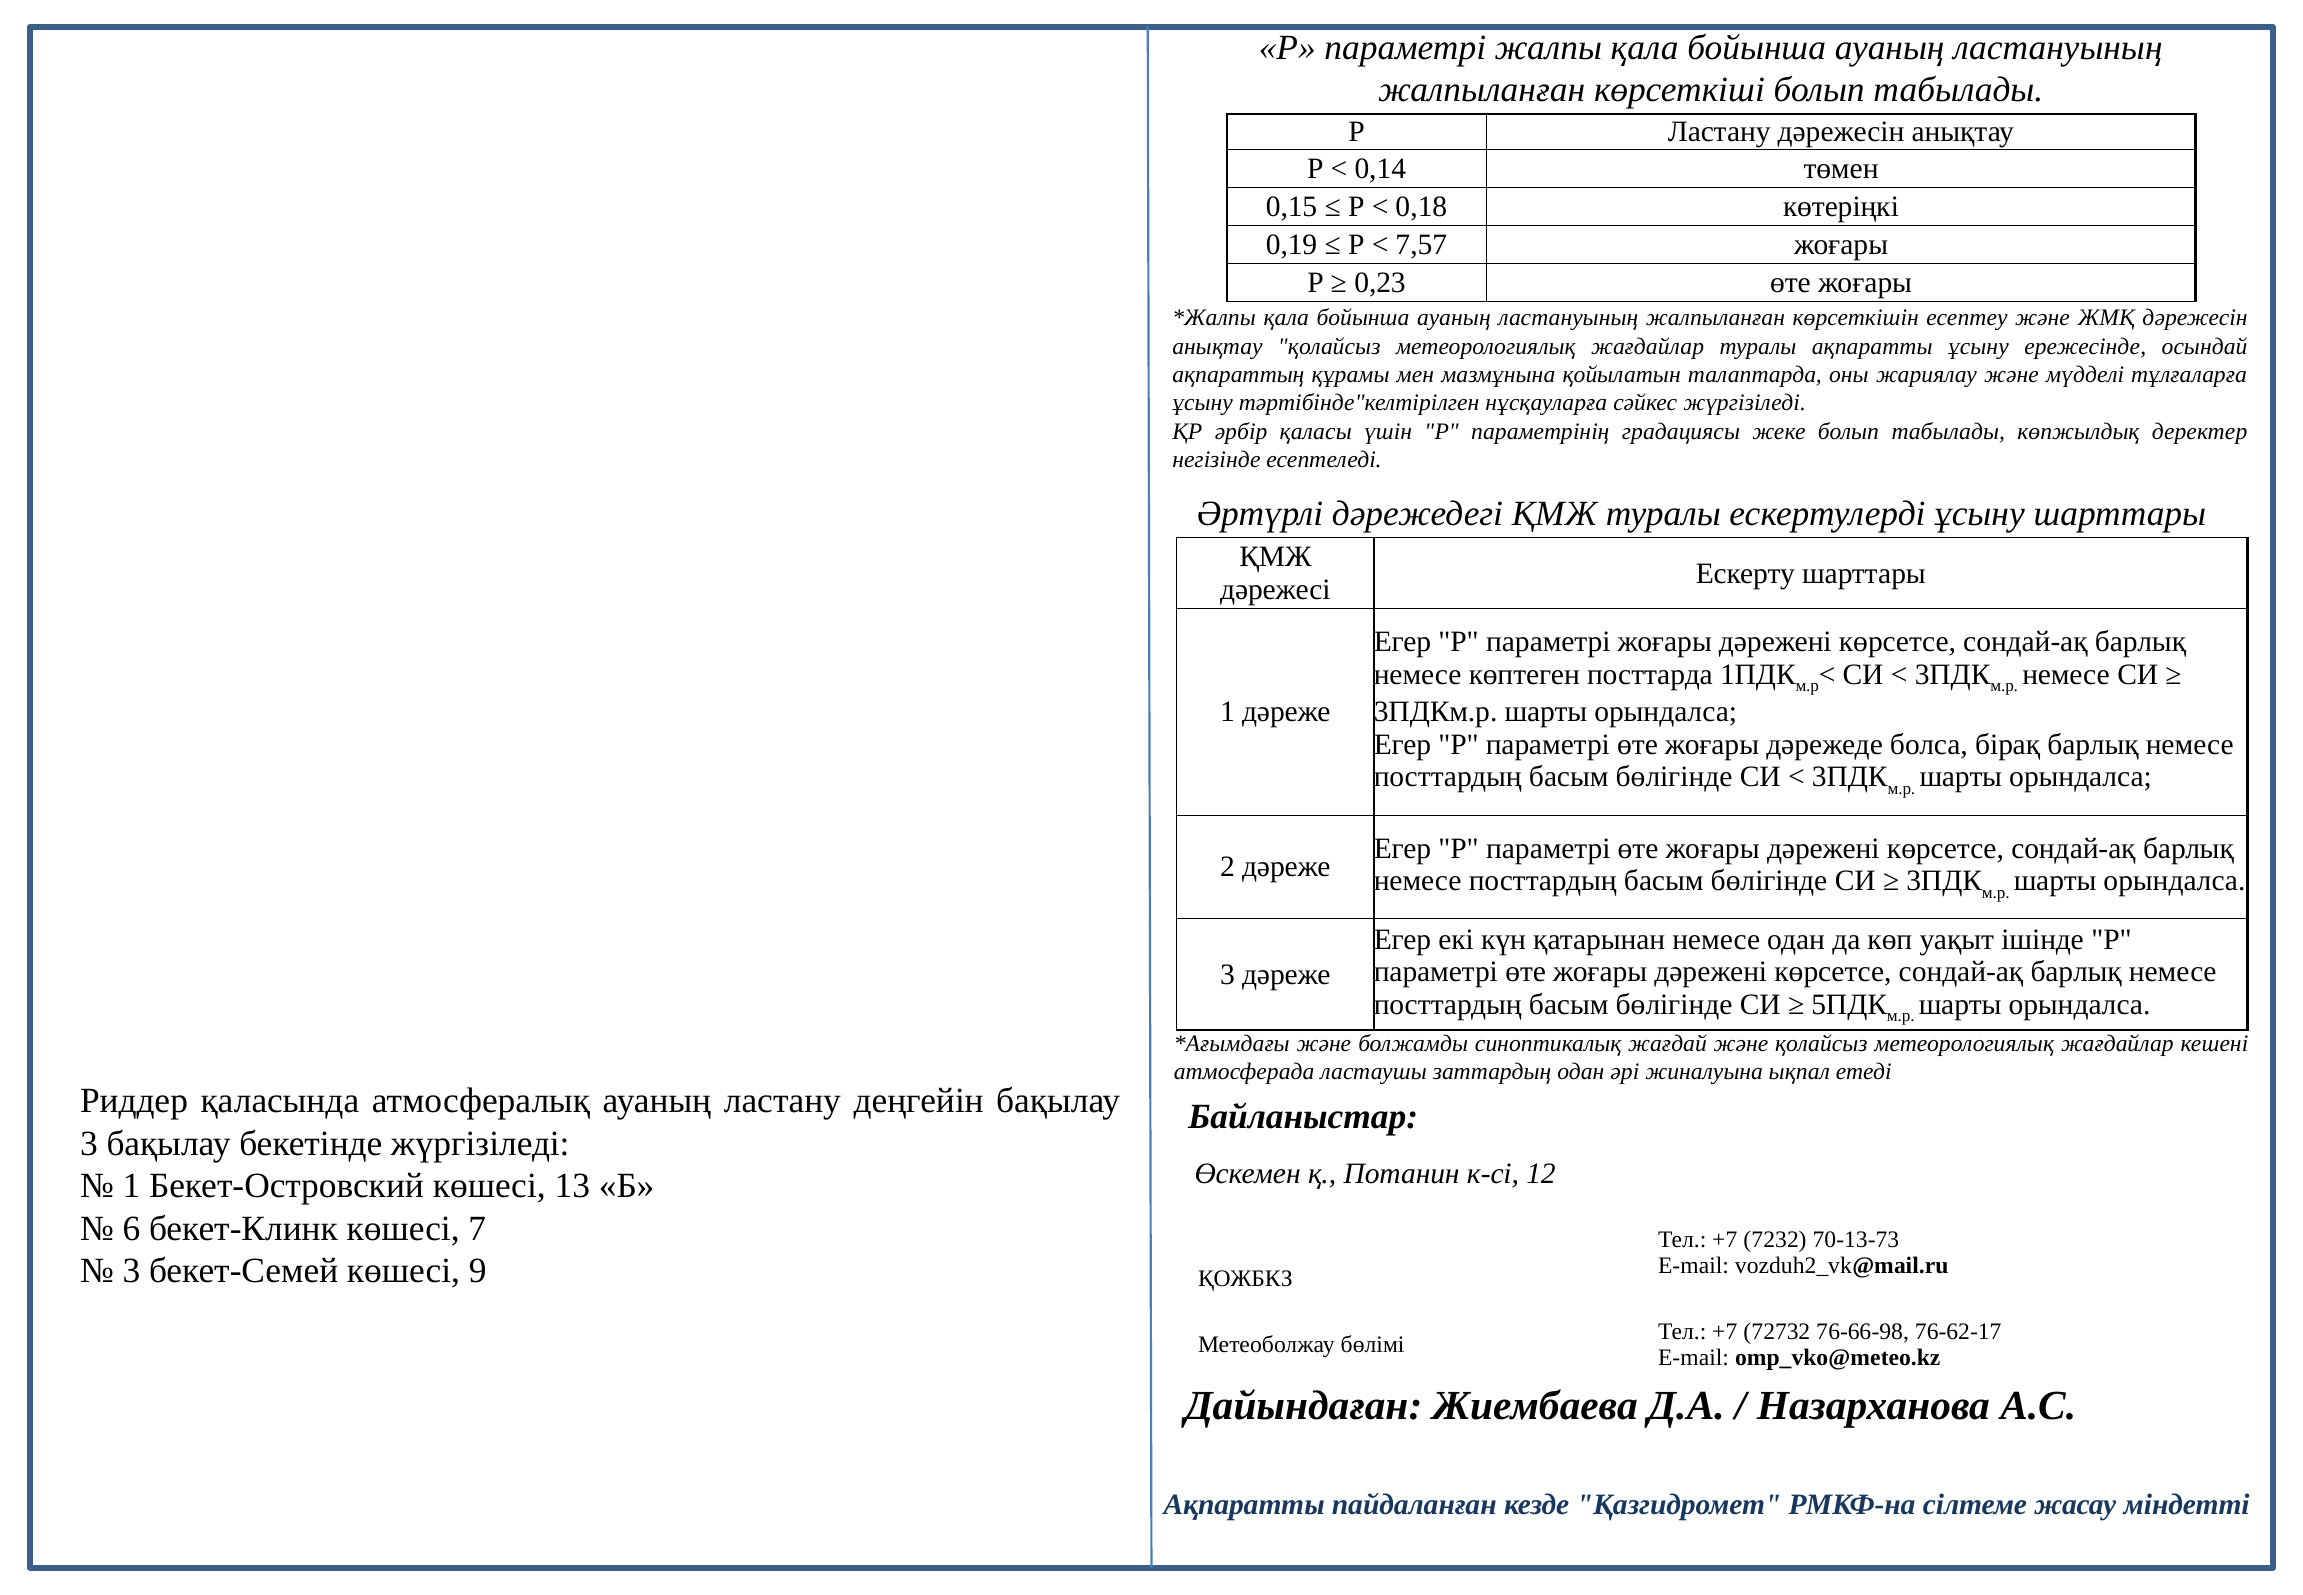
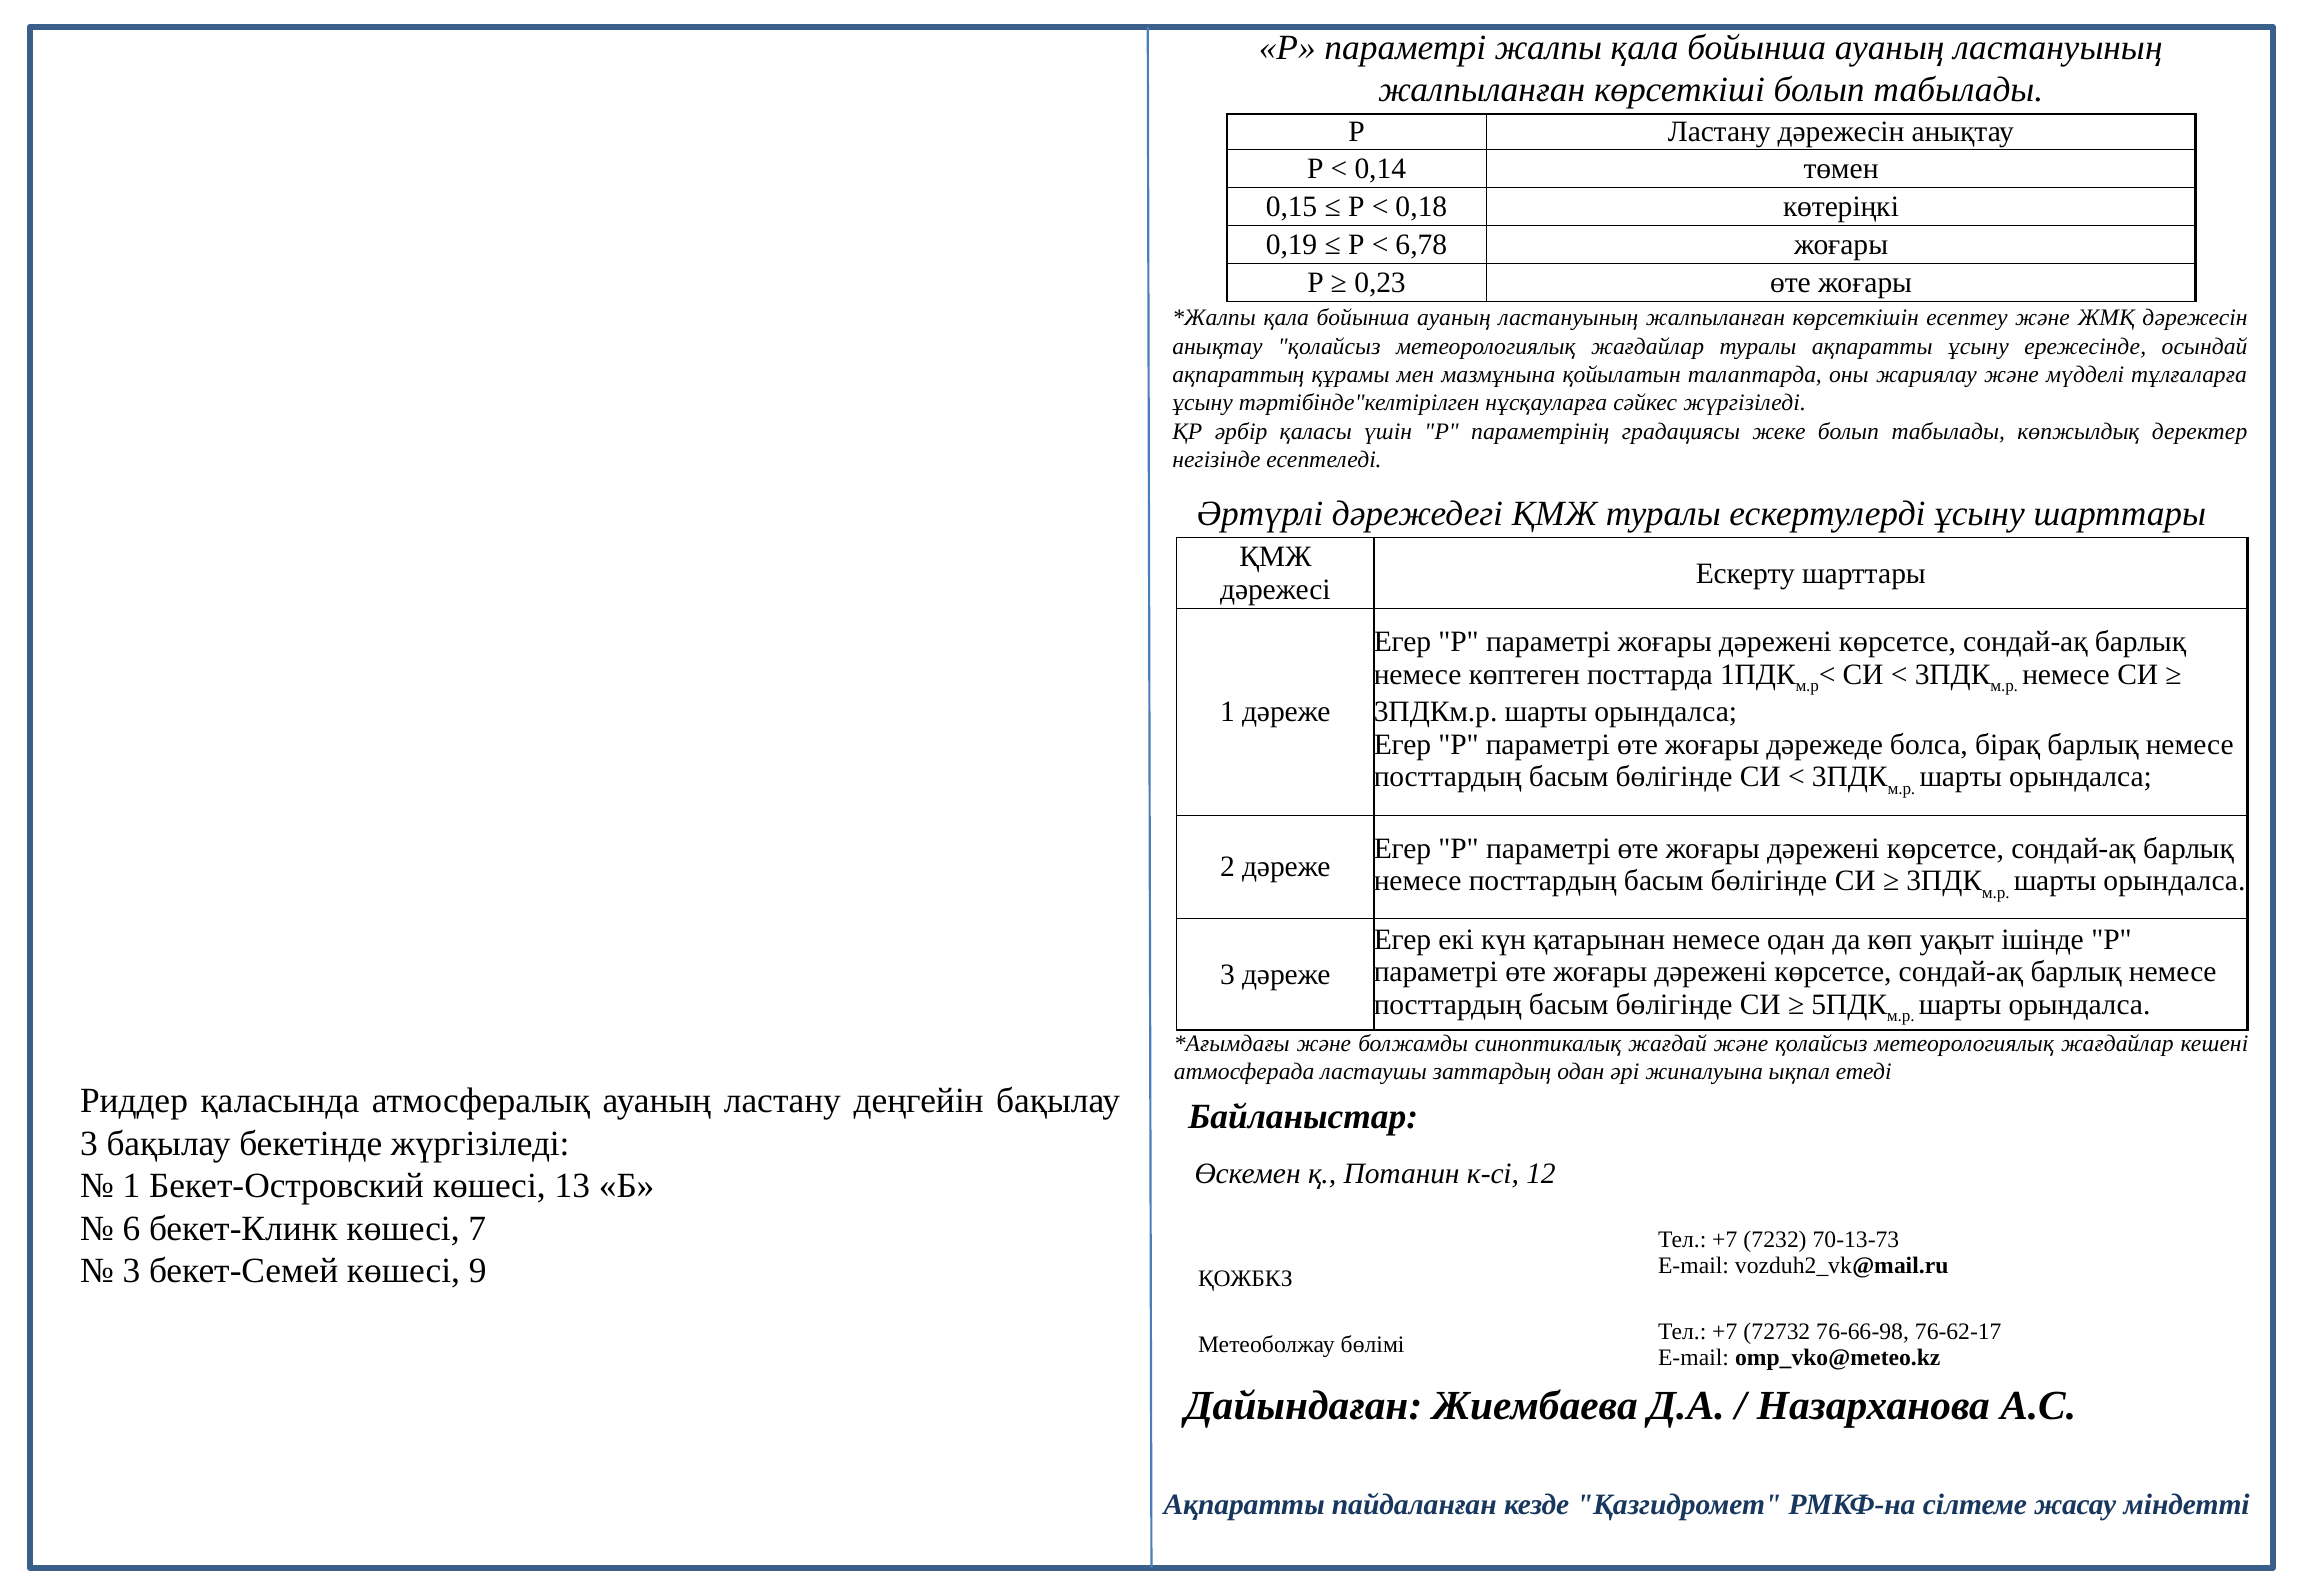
7,57: 7,57 -> 6,78
